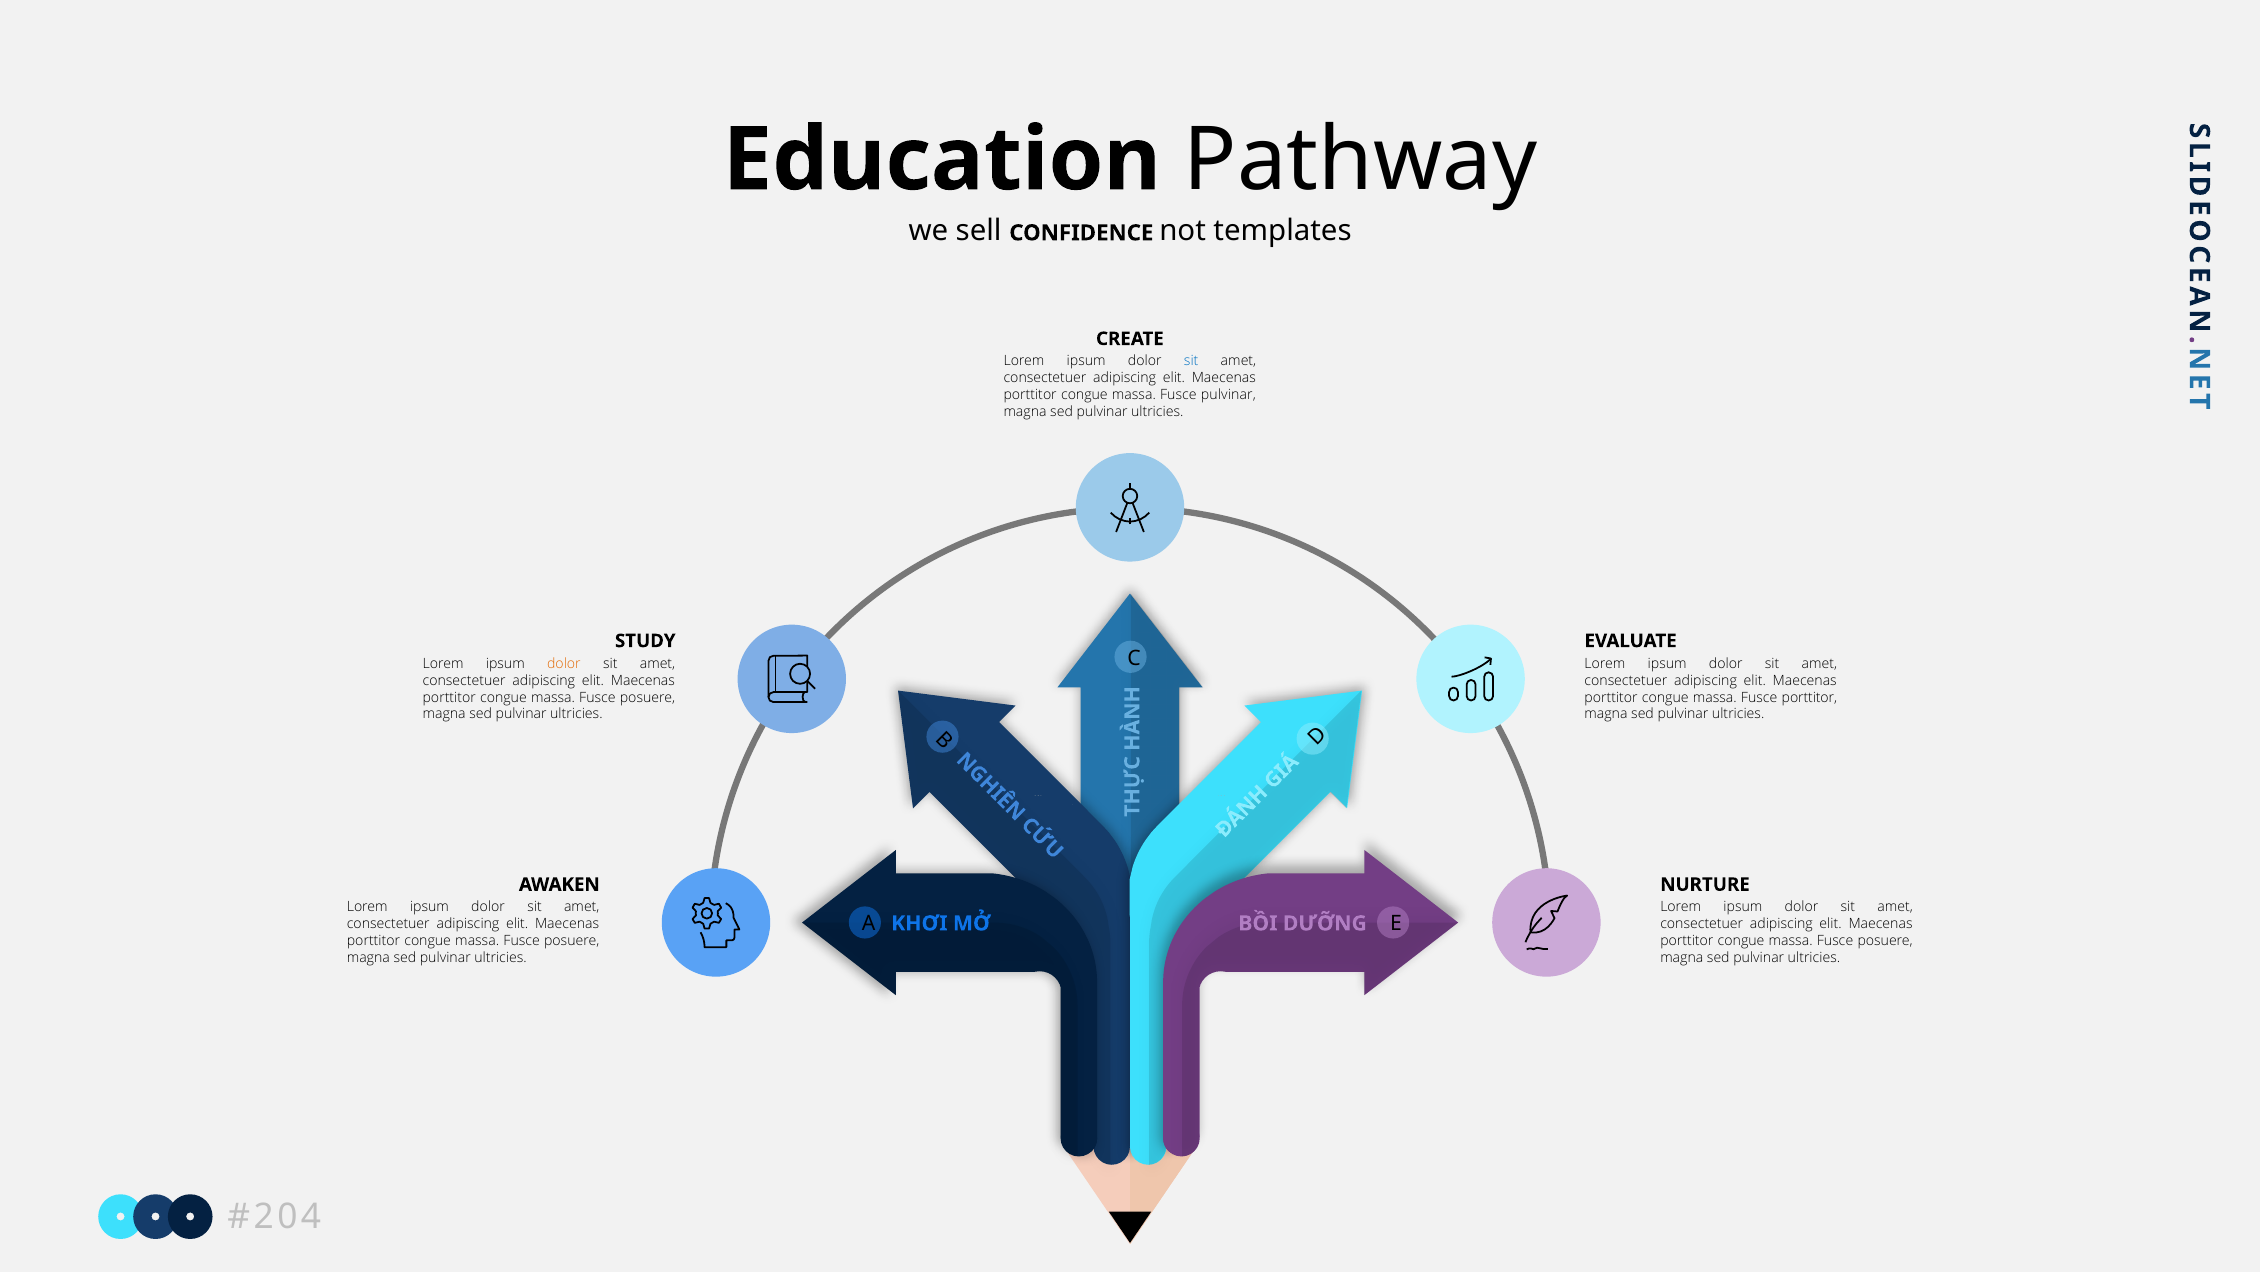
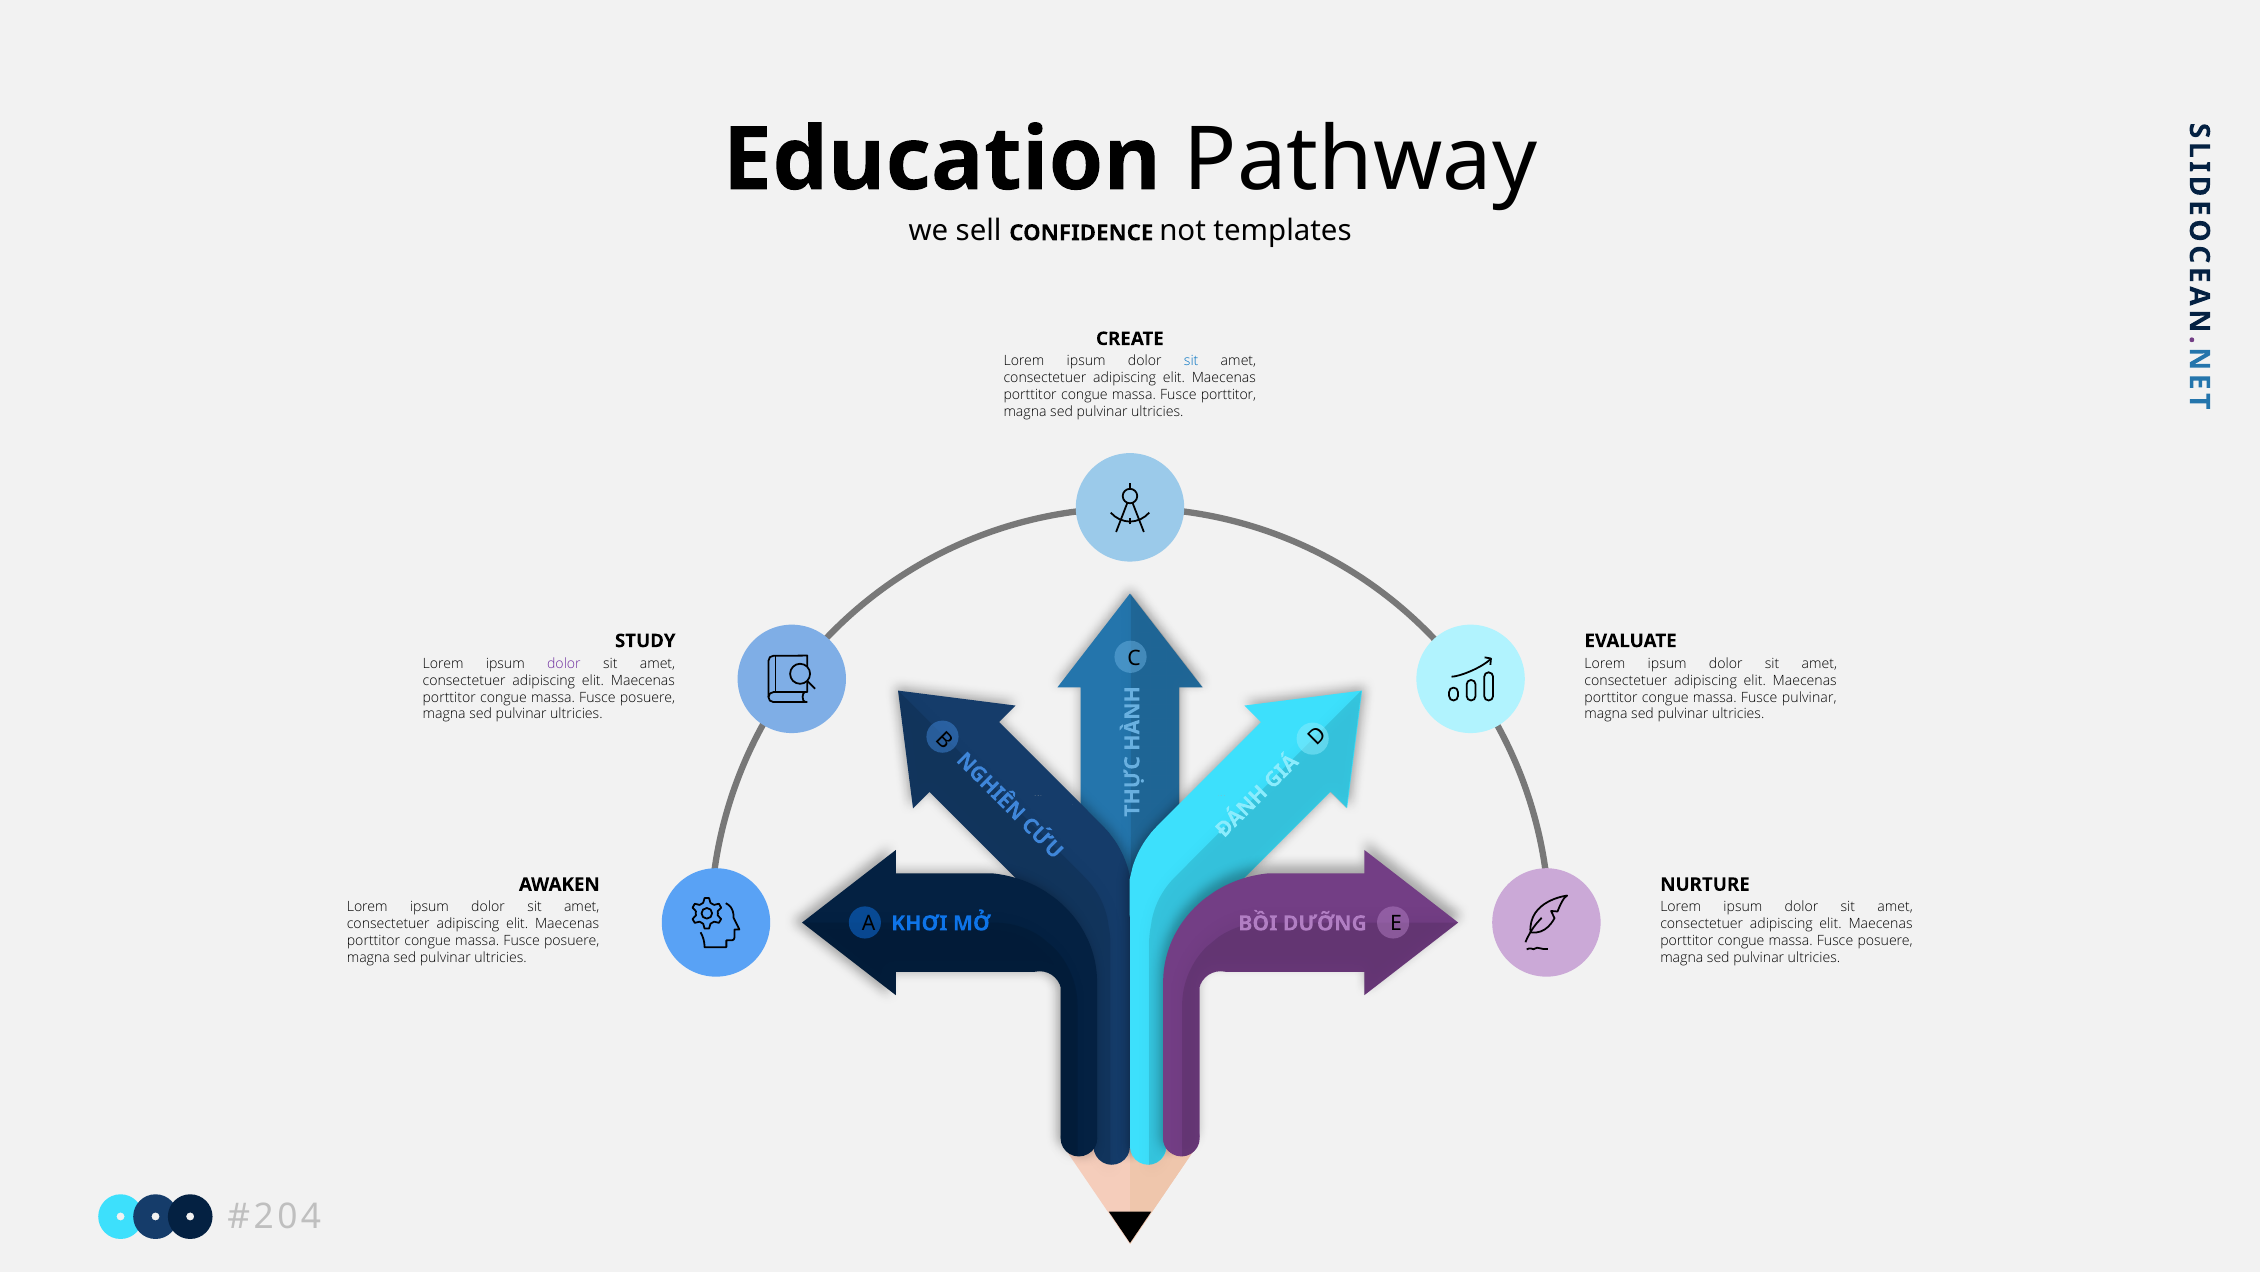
Fusce pulvinar: pulvinar -> porttitor
dolor at (564, 663) colour: orange -> purple
Fusce porttitor: porttitor -> pulvinar
